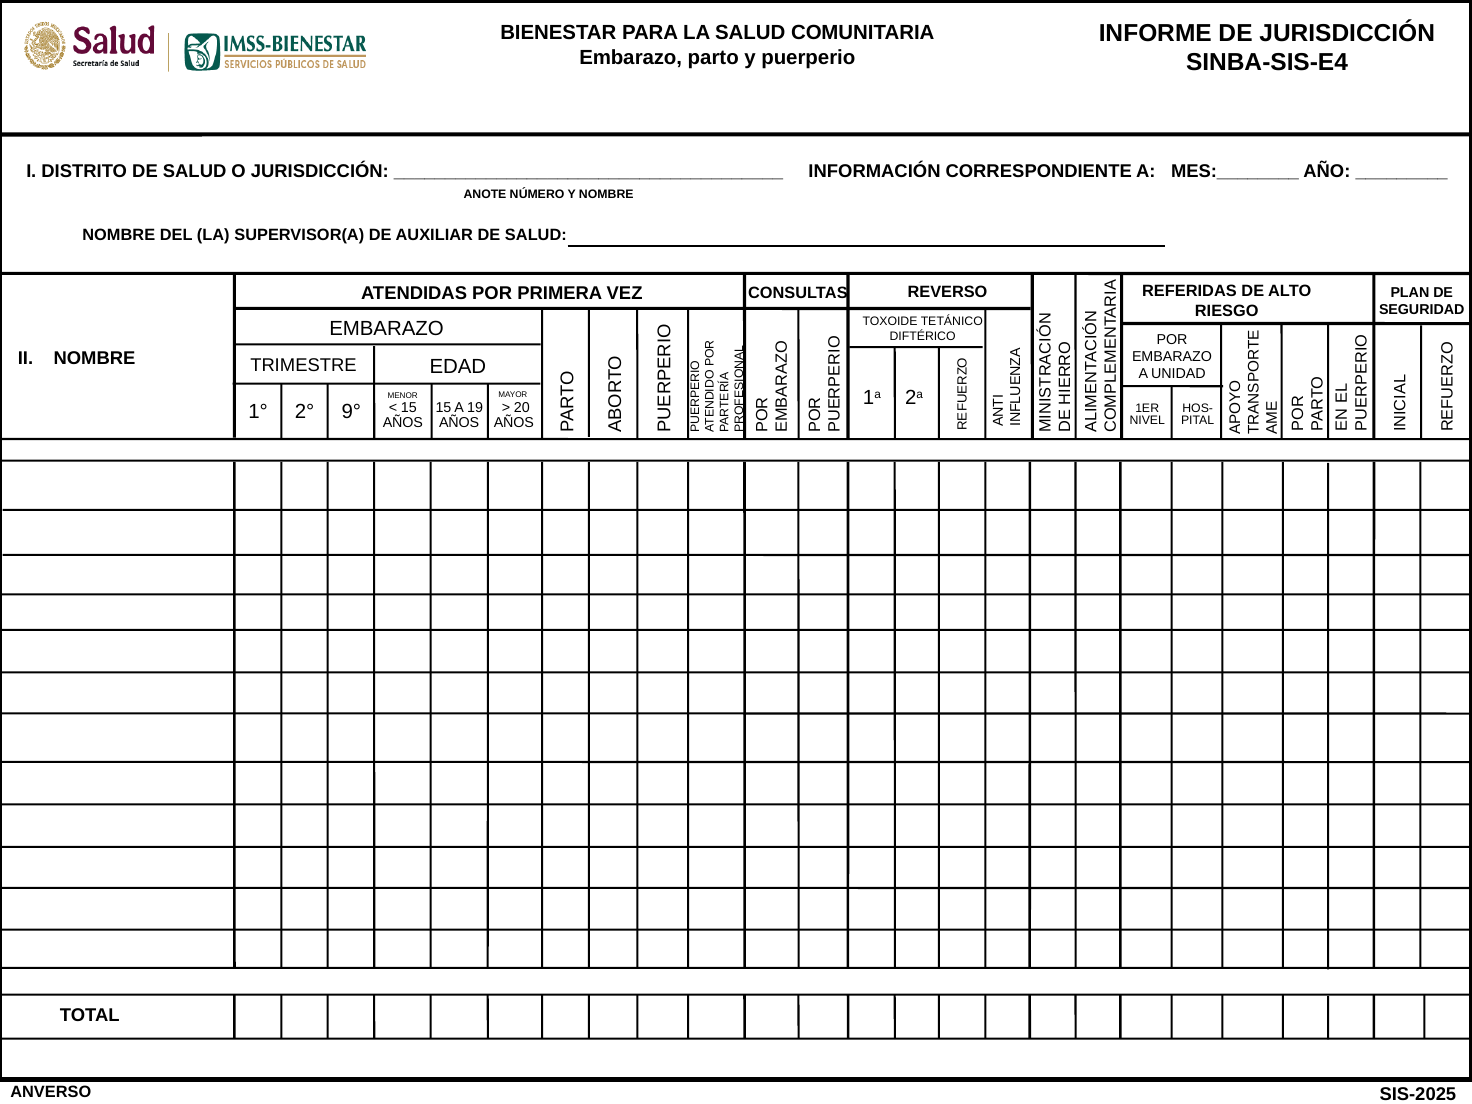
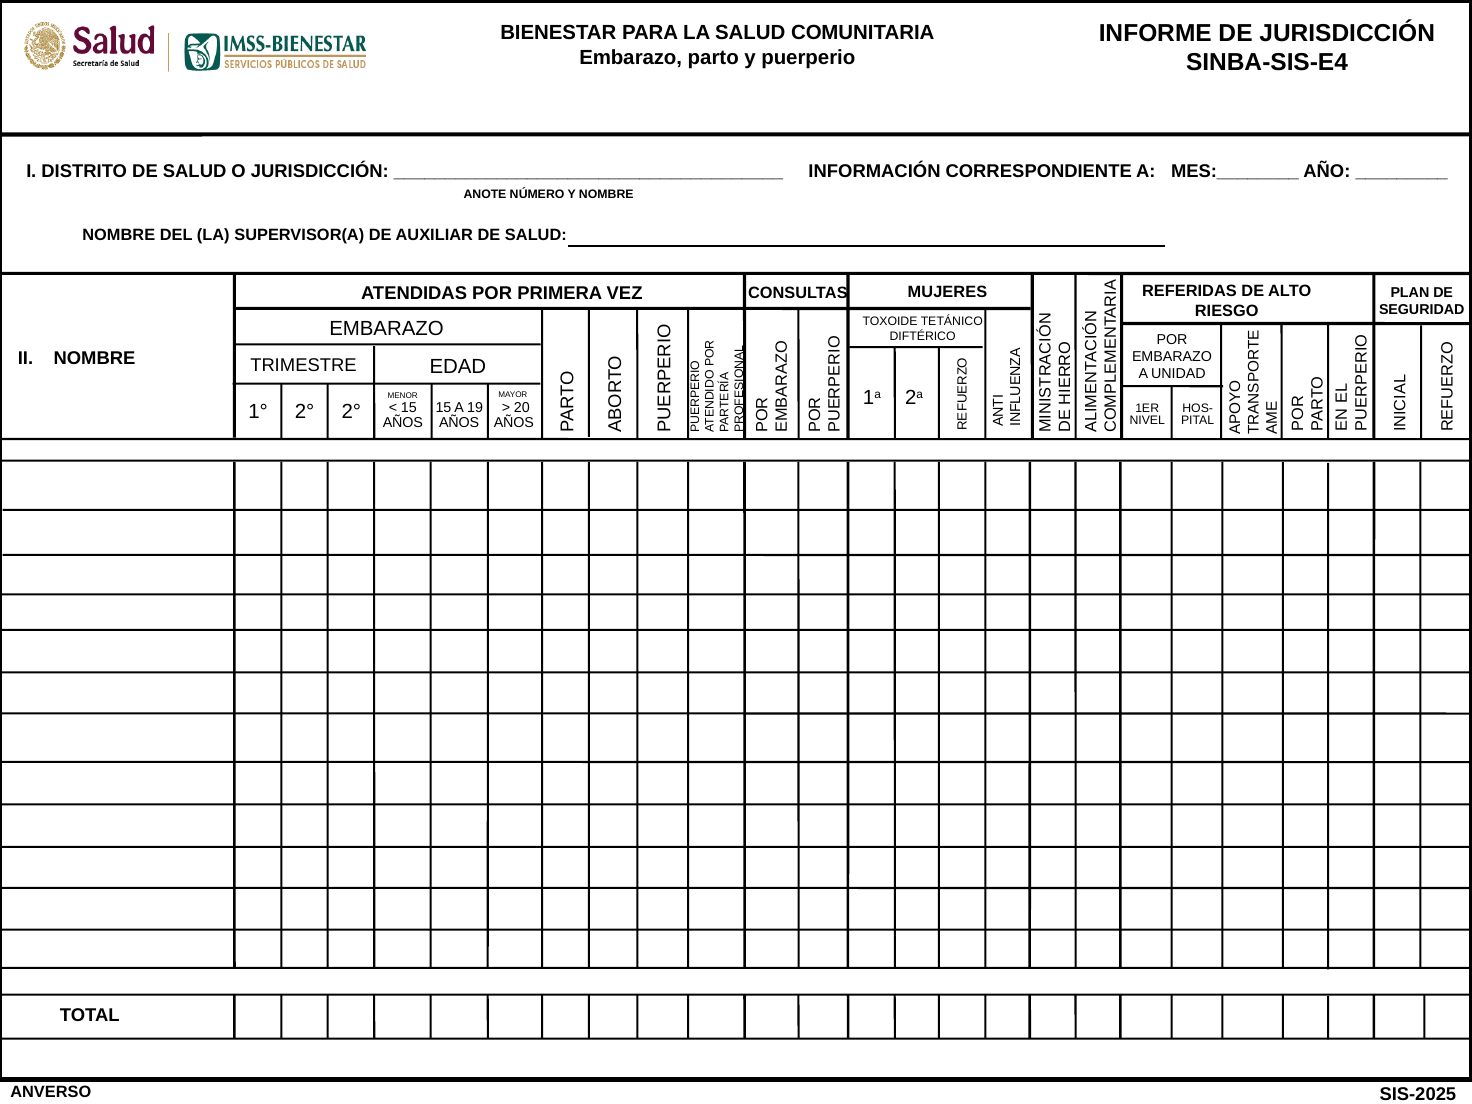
REVERSO: REVERSO -> MUJERES
2° 9°: 9° -> 2°
